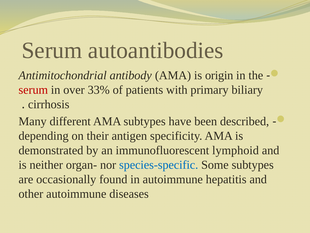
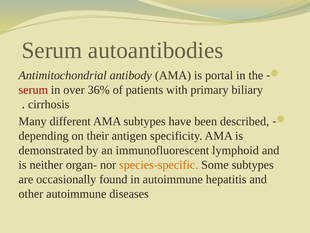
origin: origin -> portal
33%: 33% -> 36%
species-specific colour: blue -> orange
